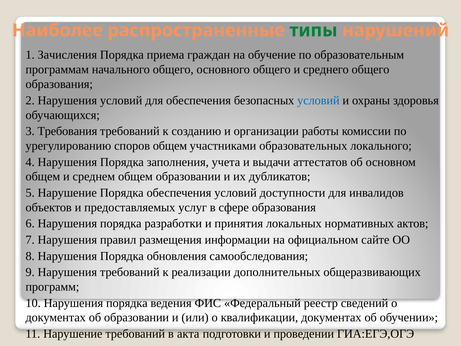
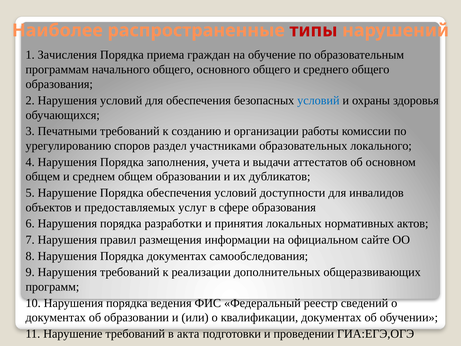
типы colour: green -> red
Требования: Требования -> Печатными
споров общем: общем -> раздел
Порядка обновления: обновления -> документах
